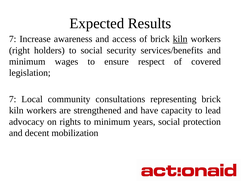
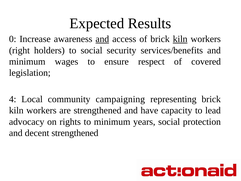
7 at (13, 39): 7 -> 0
and at (102, 39) underline: none -> present
7 at (13, 99): 7 -> 4
consultations: consultations -> campaigning
decent mobilization: mobilization -> strengthened
